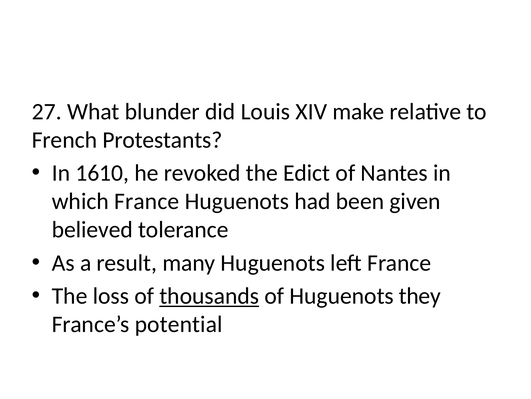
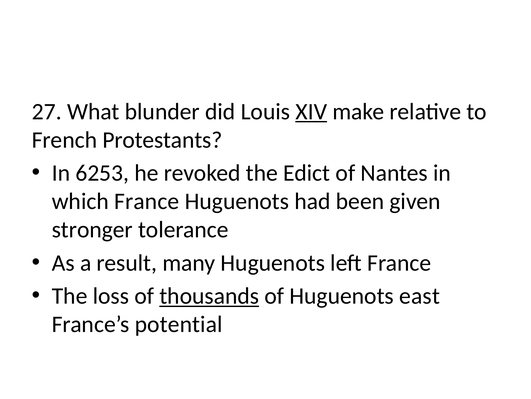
XIV underline: none -> present
1610: 1610 -> 6253
believed: believed -> stronger
they: they -> east
